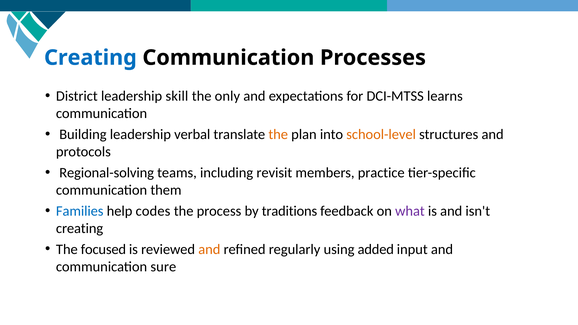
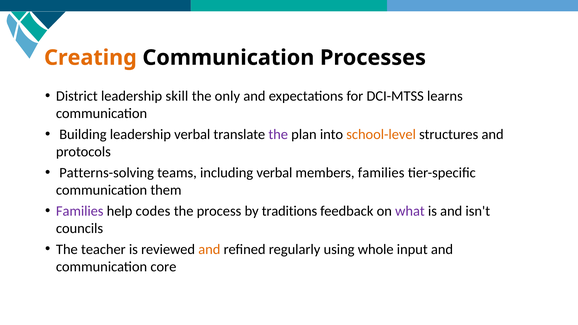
Creating at (90, 58) colour: blue -> orange
the at (278, 135) colour: orange -> purple
Regional-solving: Regional-solving -> Patterns-solving
including revisit: revisit -> verbal
members practice: practice -> families
Families at (80, 211) colour: blue -> purple
creating at (80, 228): creating -> councils
focused: focused -> teacher
added: added -> whole
sure: sure -> core
